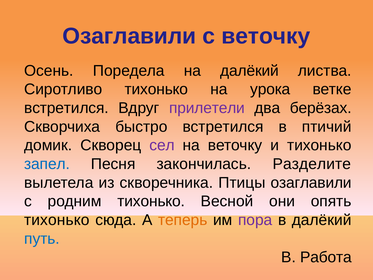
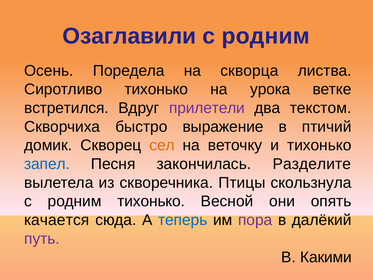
веточку at (266, 36): веточку -> родним
на далёкий: далёкий -> скворца
берёзах: берёзах -> текстом
быстро встретился: встретился -> выражение
сел colour: purple -> orange
Птицы озаглавили: озаглавили -> скользнула
тихонько at (57, 220): тихонько -> качается
теперь colour: orange -> blue
путь colour: blue -> purple
Работа: Работа -> Какими
